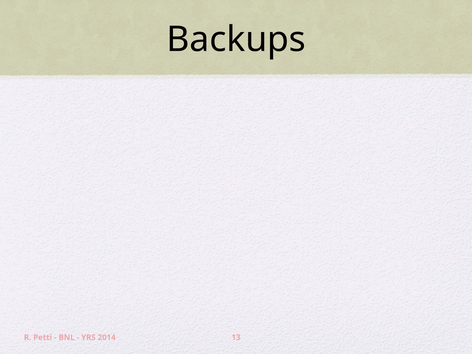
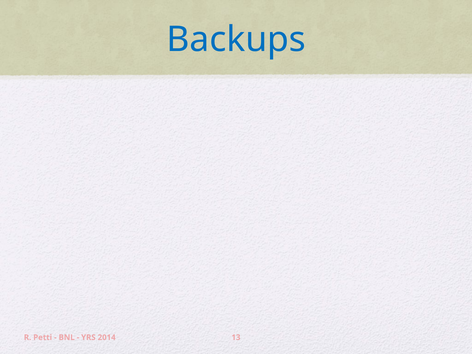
Backups colour: black -> blue
